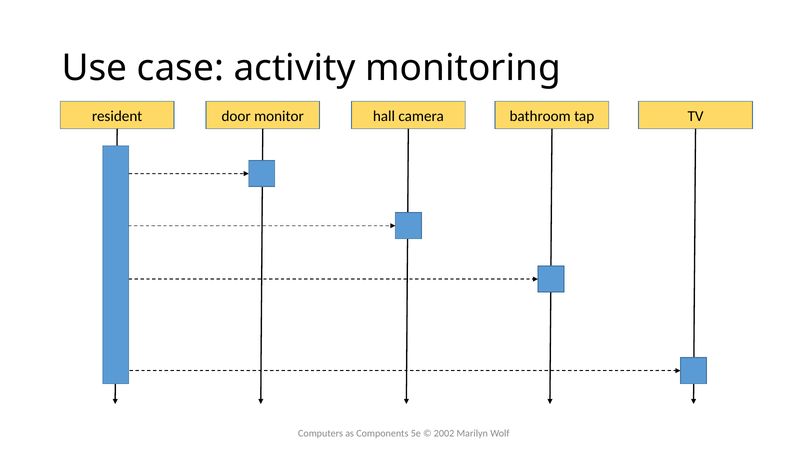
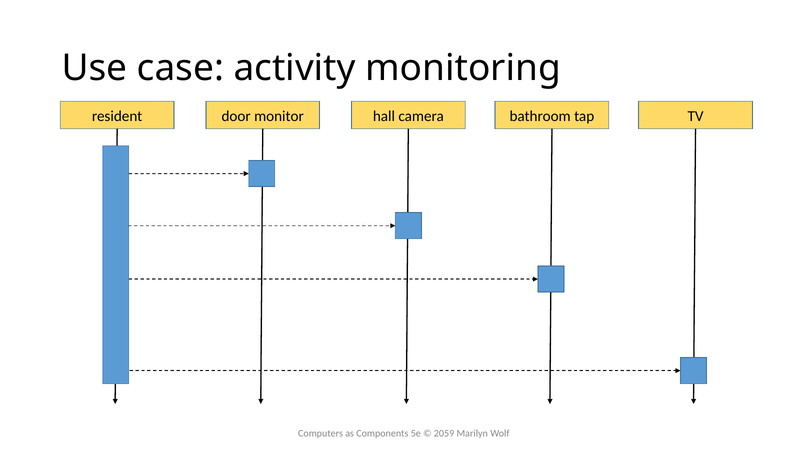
2002: 2002 -> 2059
